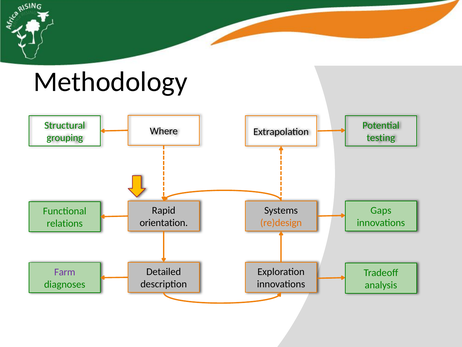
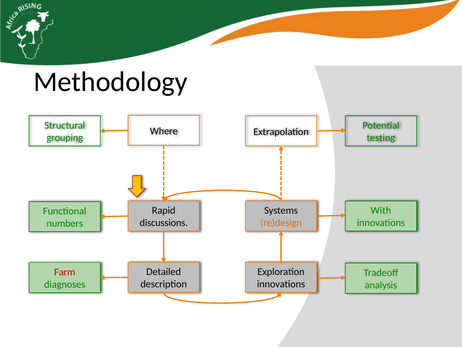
Gaps: Gaps -> With
orientation: orientation -> discussions
relations: relations -> numbers
Farm colour: purple -> red
